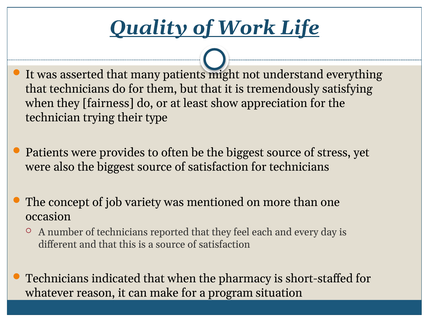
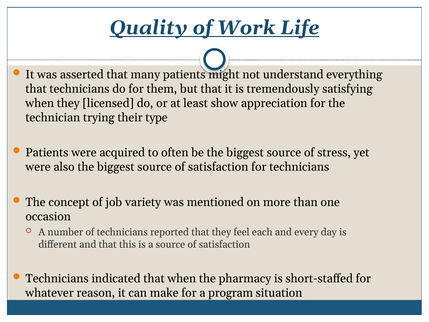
fairness: fairness -> licensed
provides: provides -> acquired
